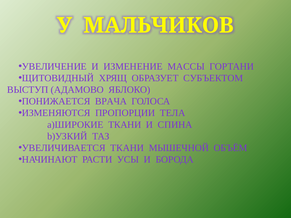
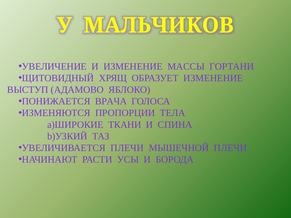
ОБРАЗУЕТ СУБЪЕКТОМ: СУБЪЕКТОМ -> ИЗМЕНЕНИЕ
УВЕЛИЧИВАЕТСЯ ТКАНИ: ТКАНИ -> ПЛЕЧИ
МЫШЕЧНОЙ ОБЪЁМ: ОБЪЁМ -> ПЛЕЧИ
